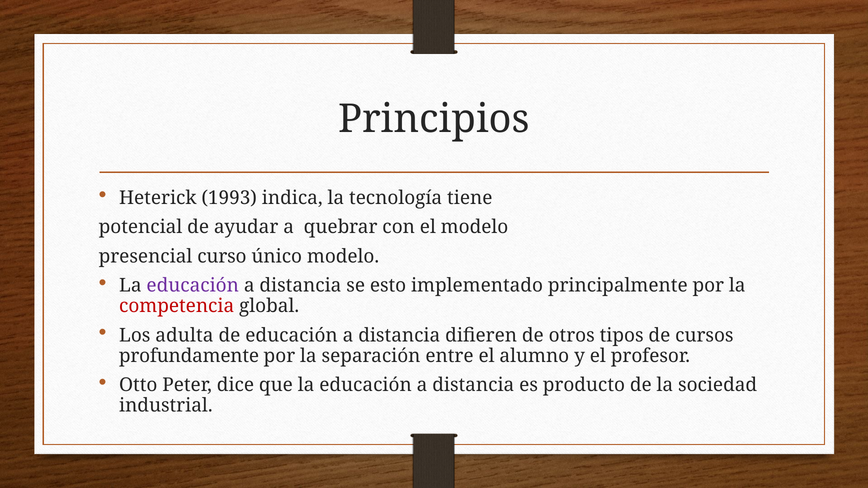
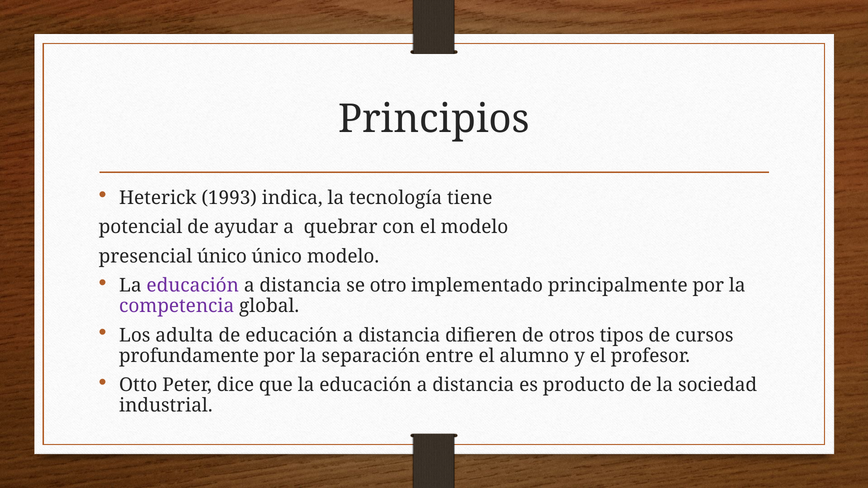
presencial curso: curso -> único
esto: esto -> otro
competencia colour: red -> purple
